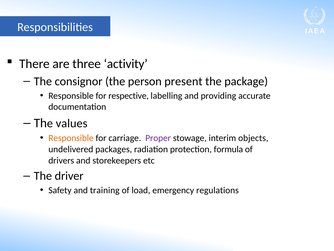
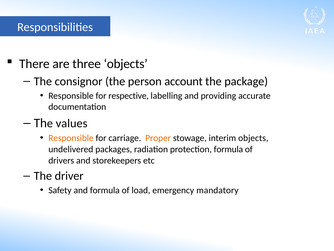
three activity: activity -> objects
present: present -> account
Proper colour: purple -> orange
and training: training -> formula
regulations: regulations -> mandatory
